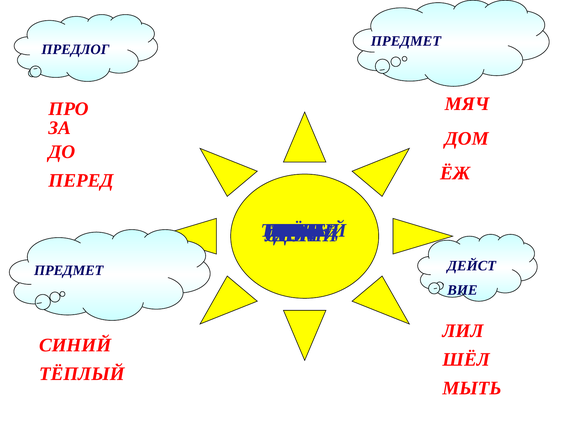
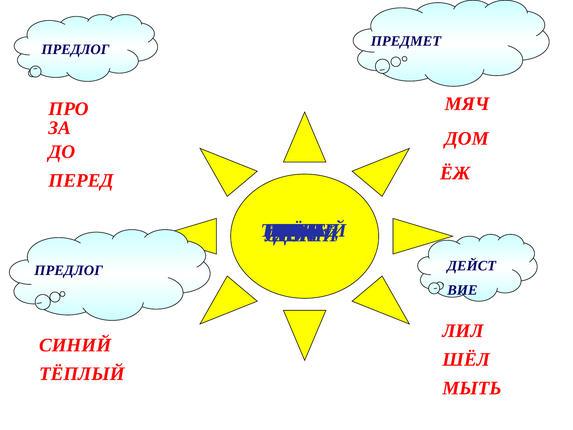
ПРЕДМЕТ at (69, 270): ПРЕДМЕТ -> ПРЕДЛОГ
